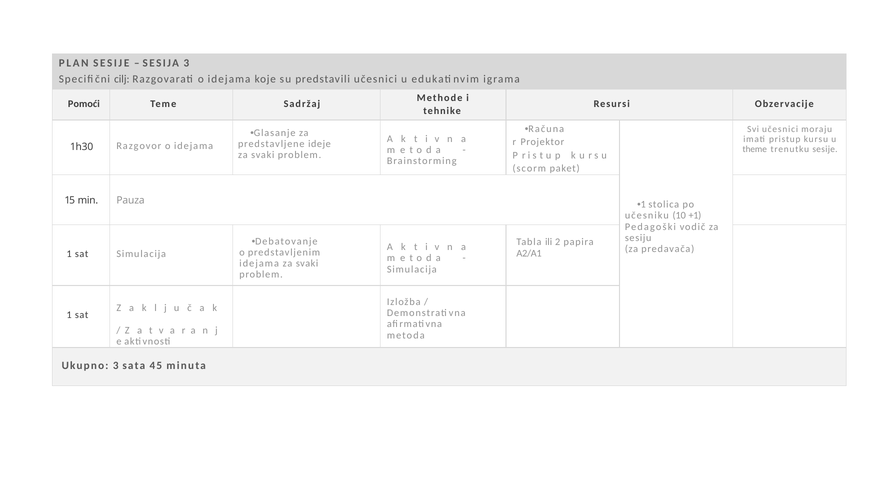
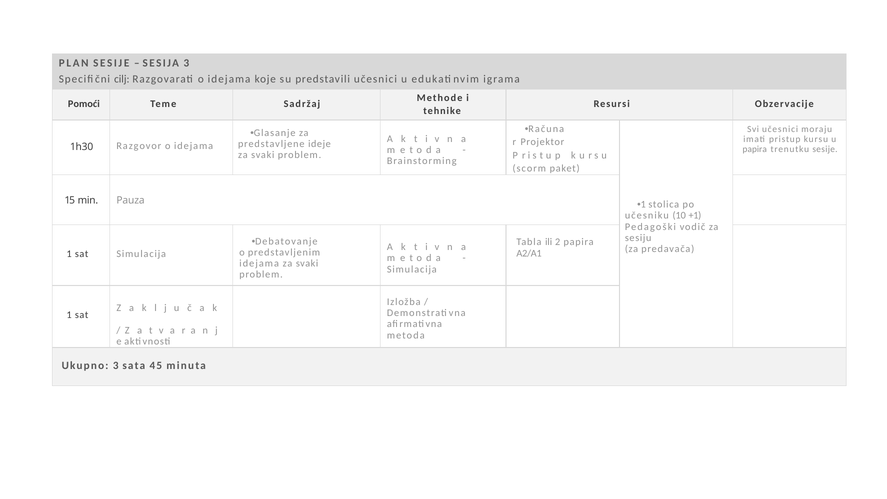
theme at (755, 149): theme -> papira
